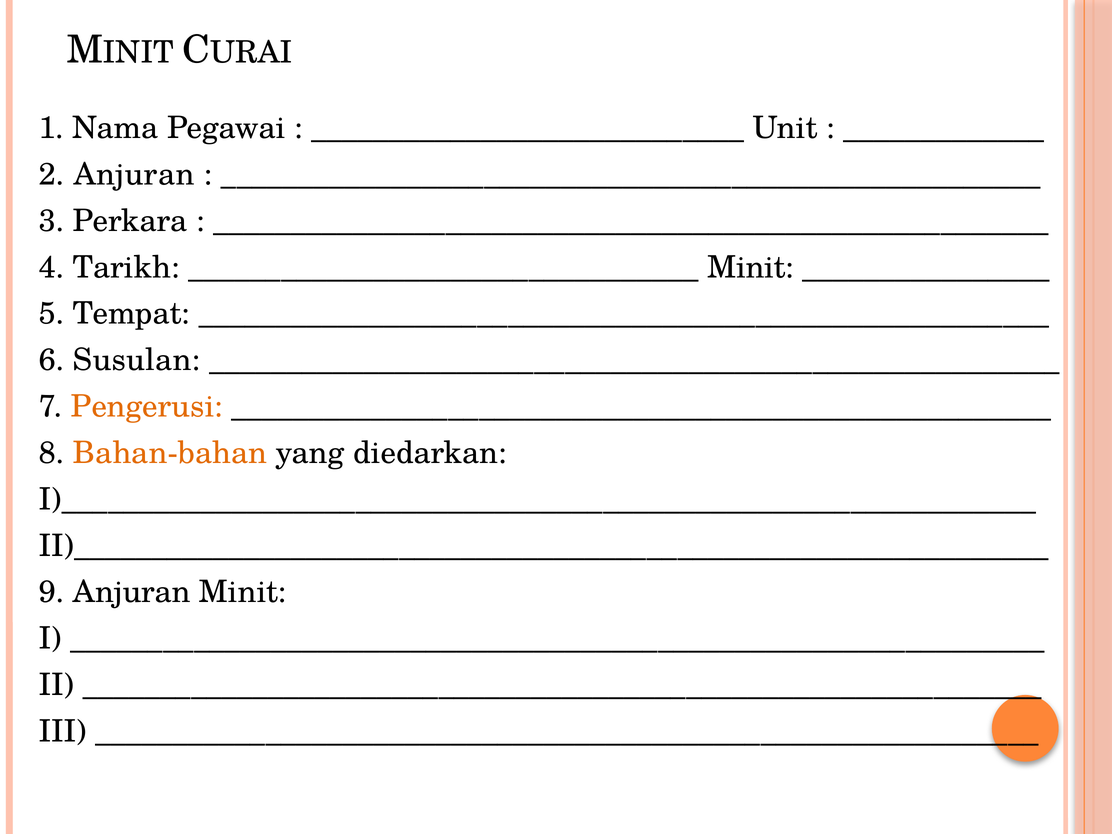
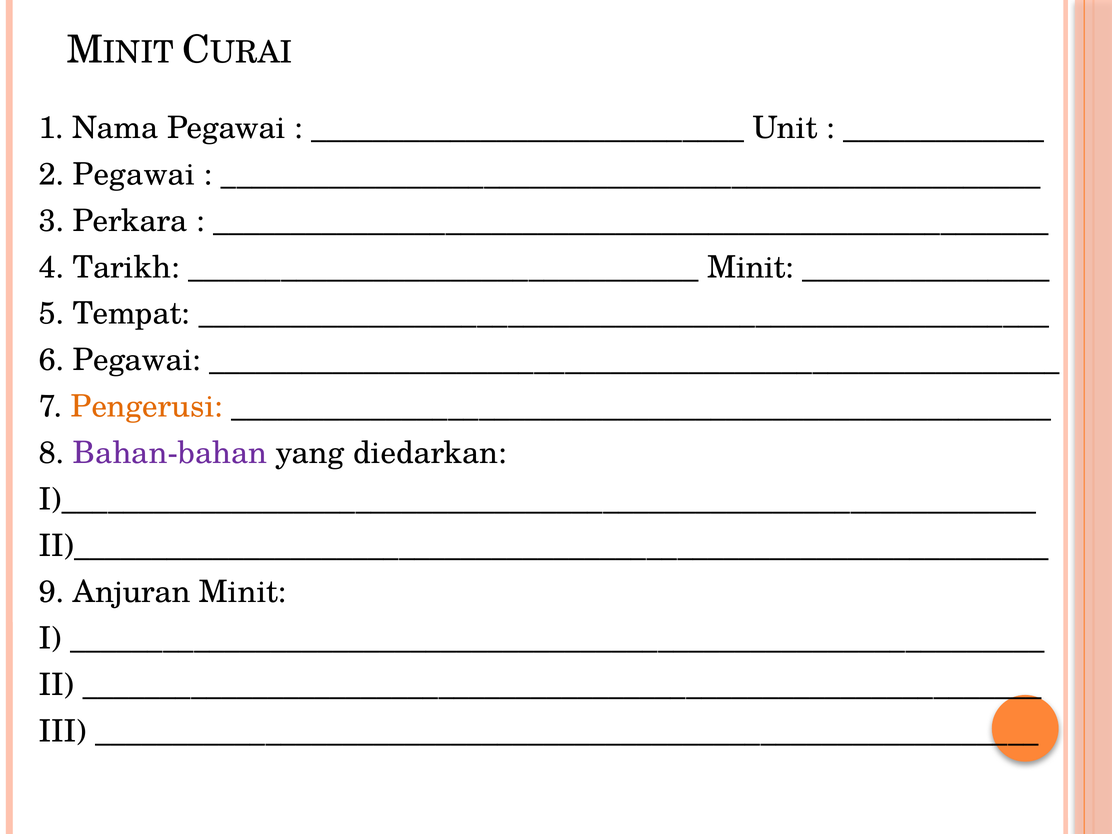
2 Anjuran: Anjuran -> Pegawai
6 Susulan: Susulan -> Pegawai
Bahan-bahan colour: orange -> purple
